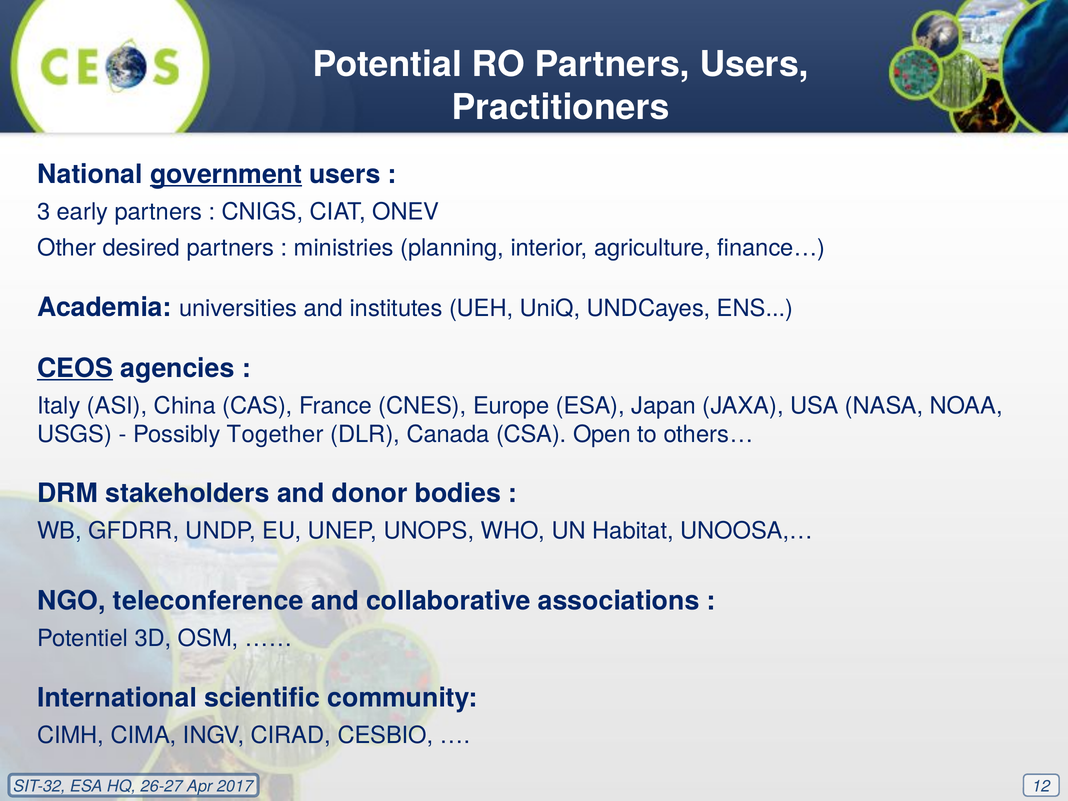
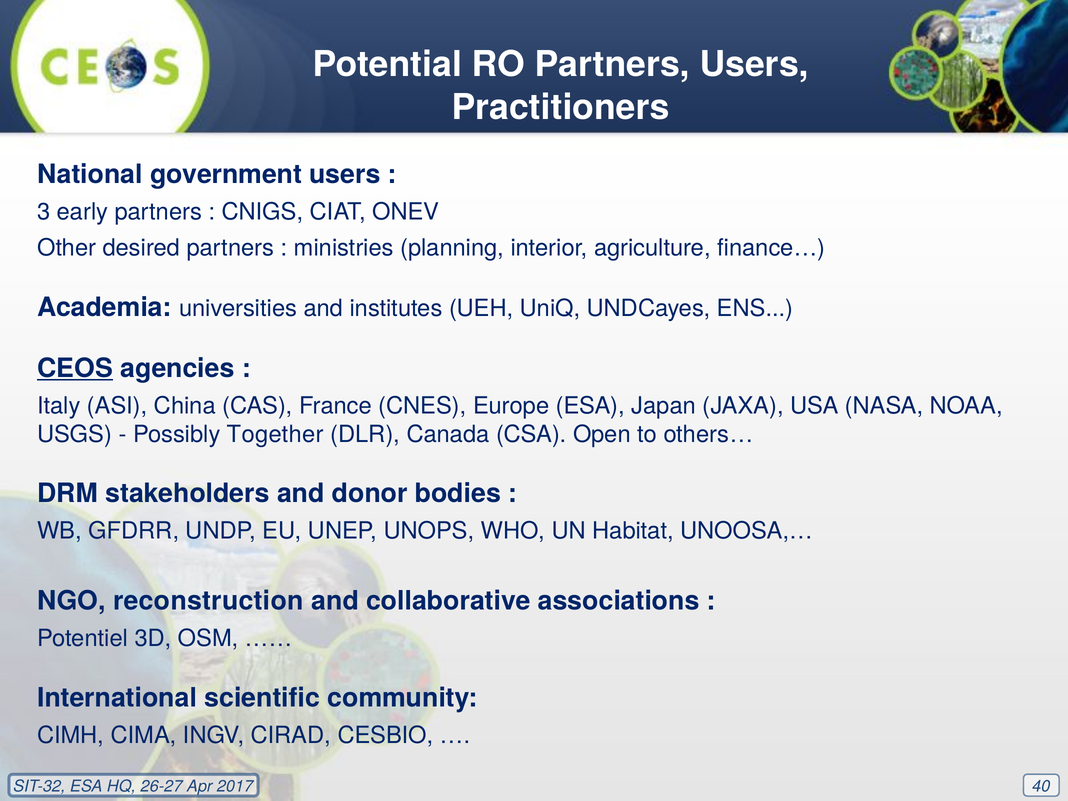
government underline: present -> none
teleconference: teleconference -> reconstruction
12: 12 -> 40
